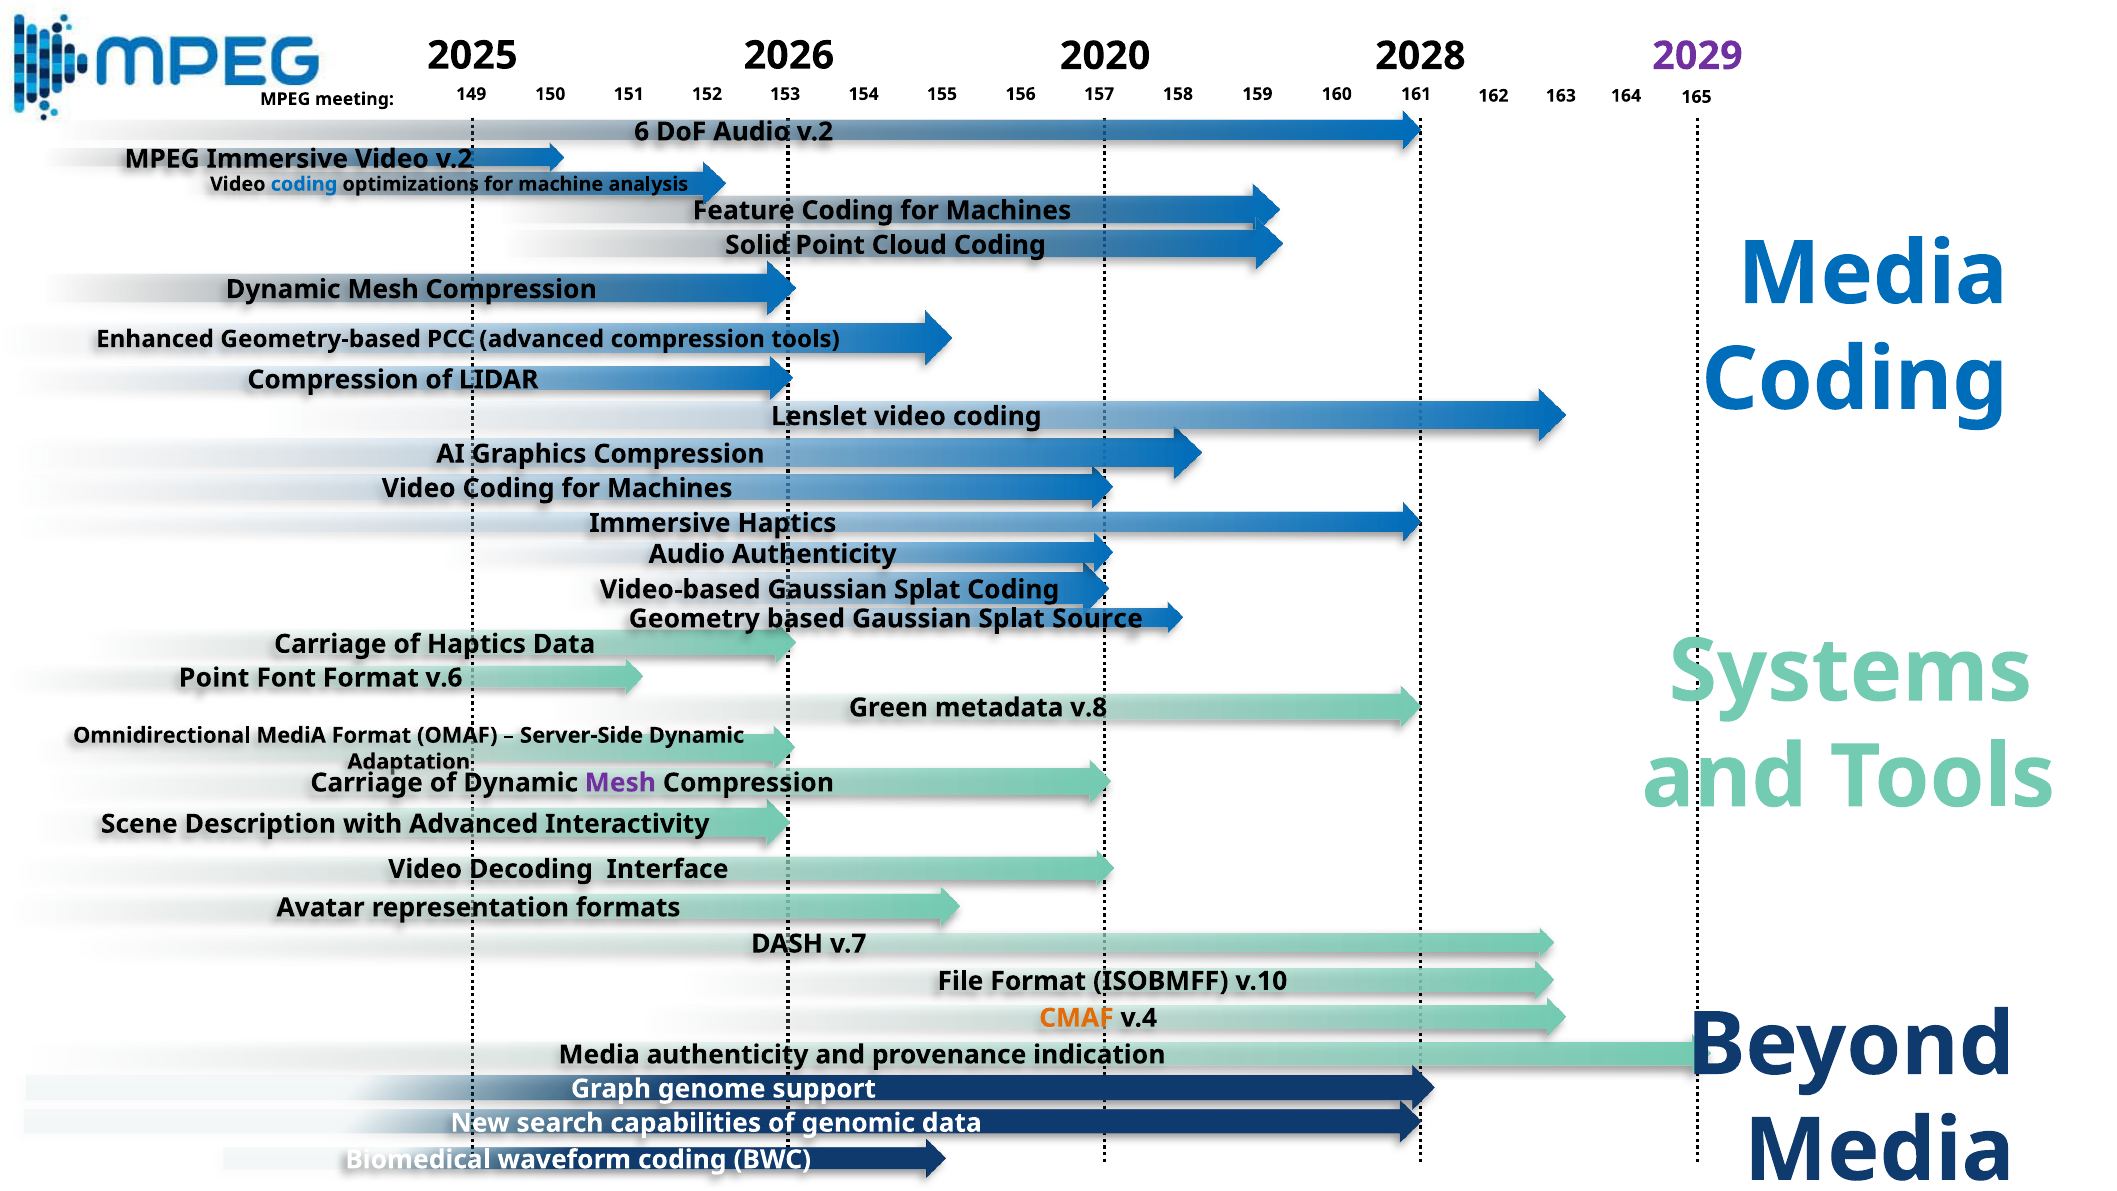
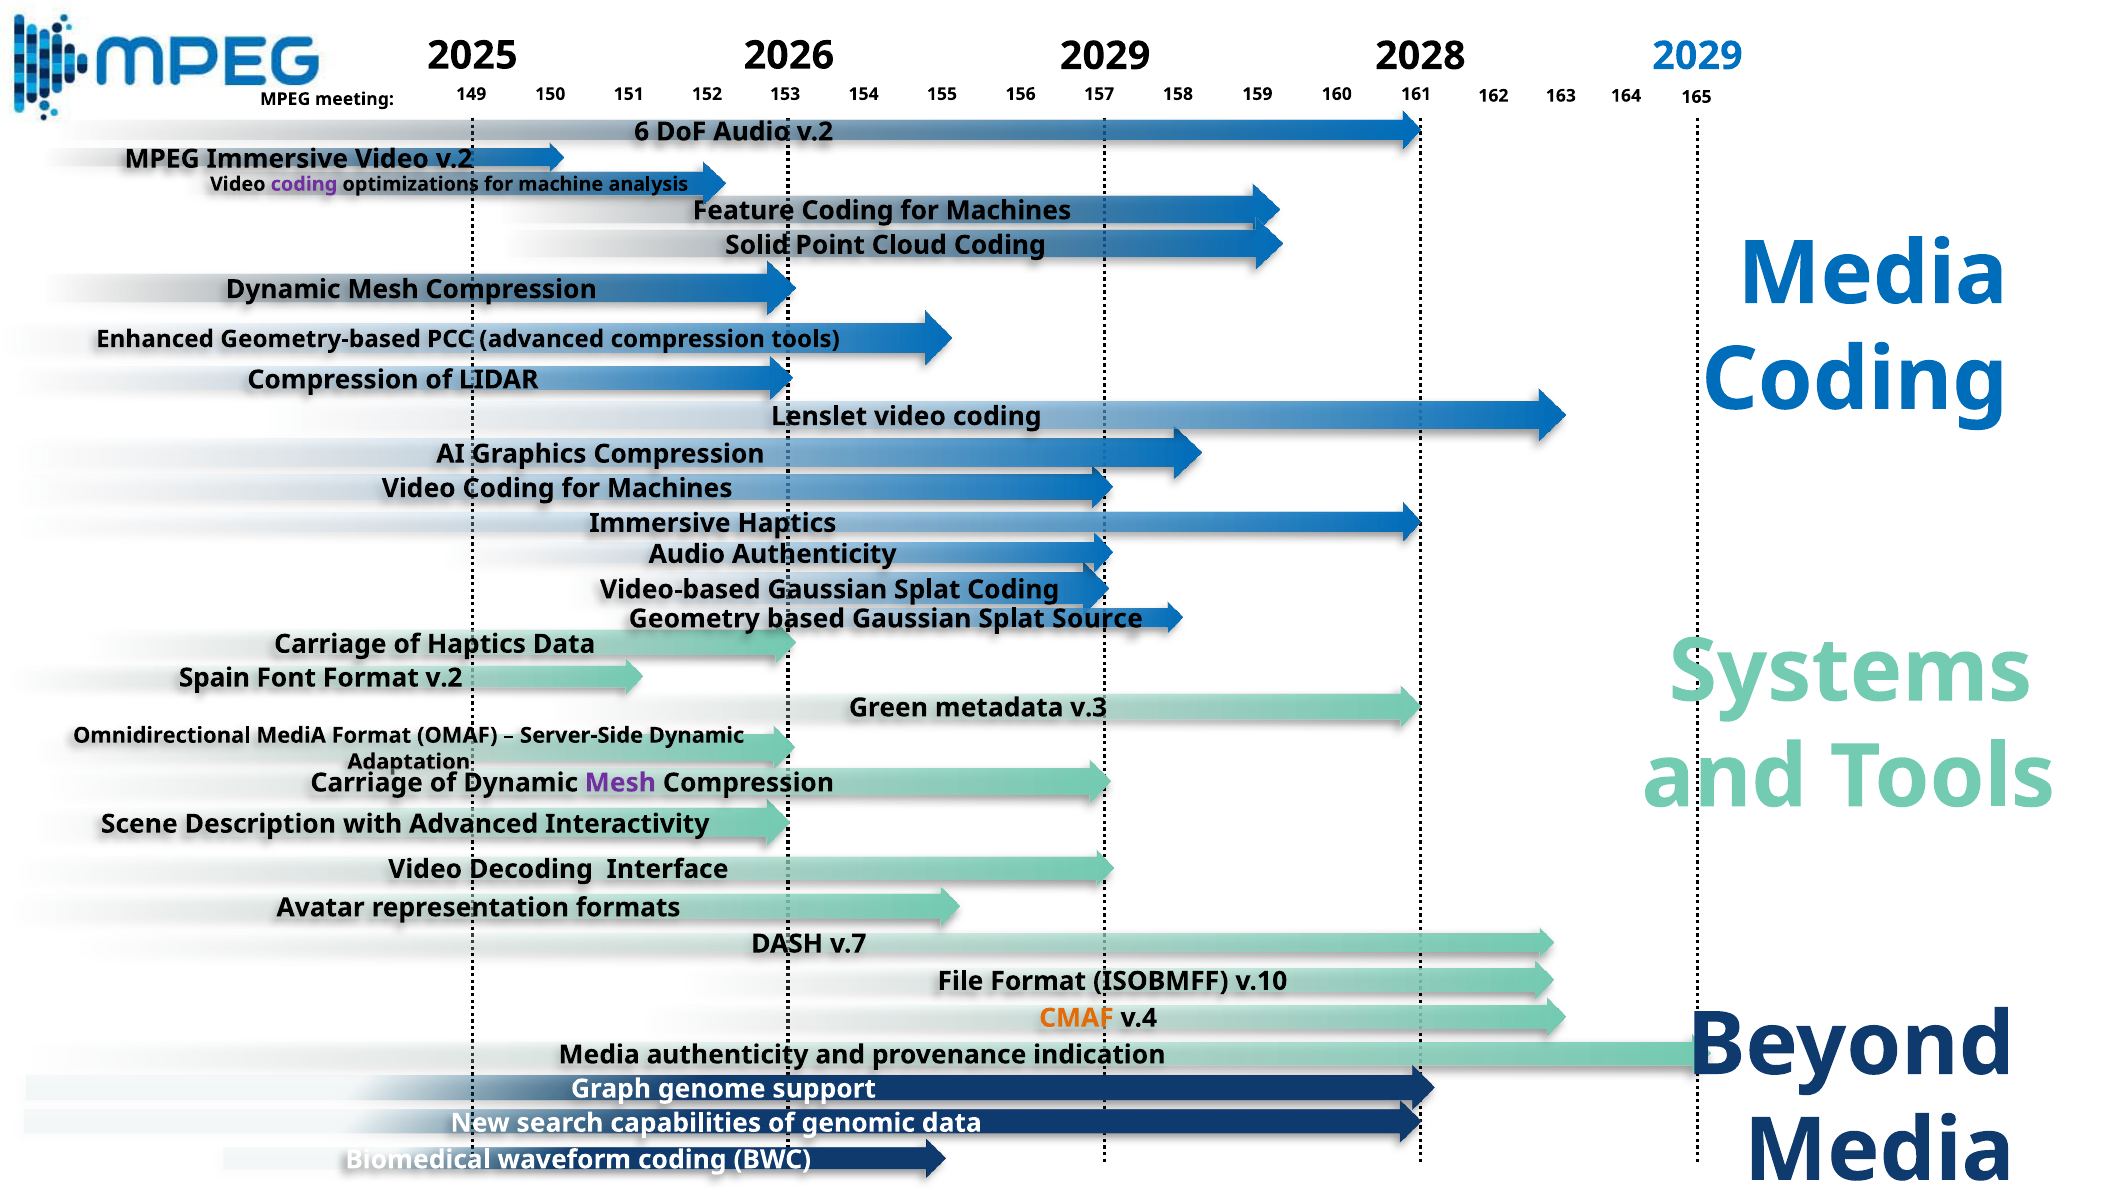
2026 2020: 2020 -> 2029
2029 at (1697, 56) colour: purple -> blue
coding at (304, 184) colour: blue -> purple
Point at (214, 678): Point -> Spain
Format v.6: v.6 -> v.2
v.8: v.8 -> v.3
